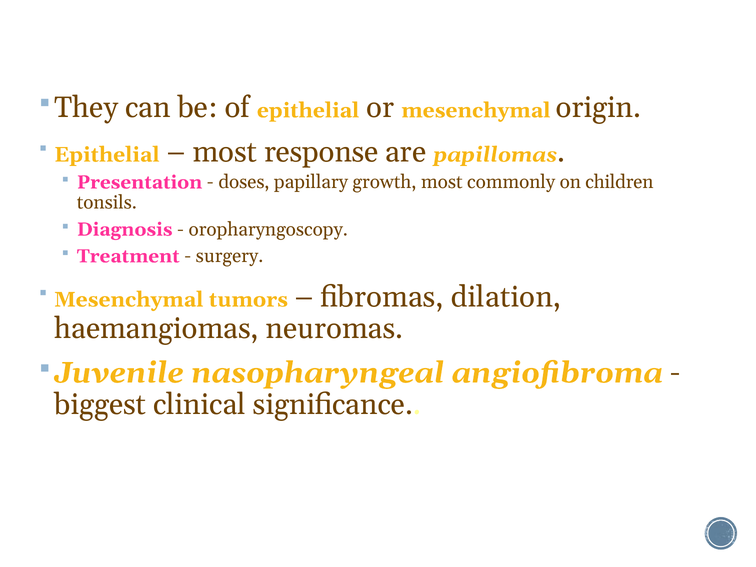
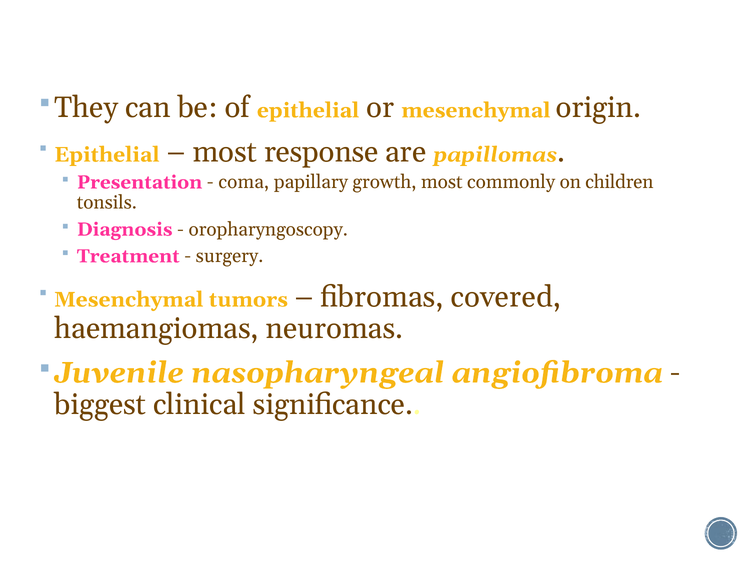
doses: doses -> coma
dilation: dilation -> covered
